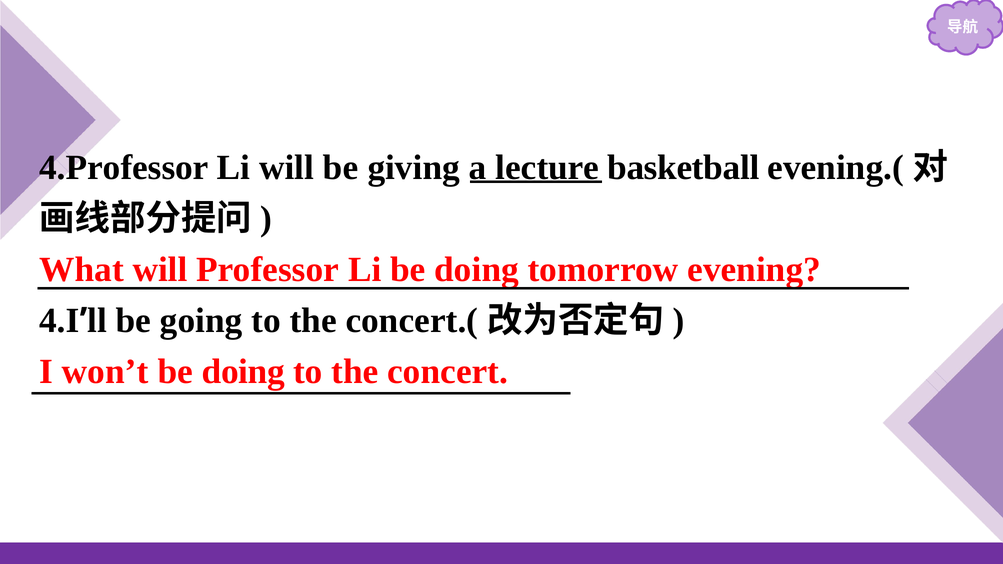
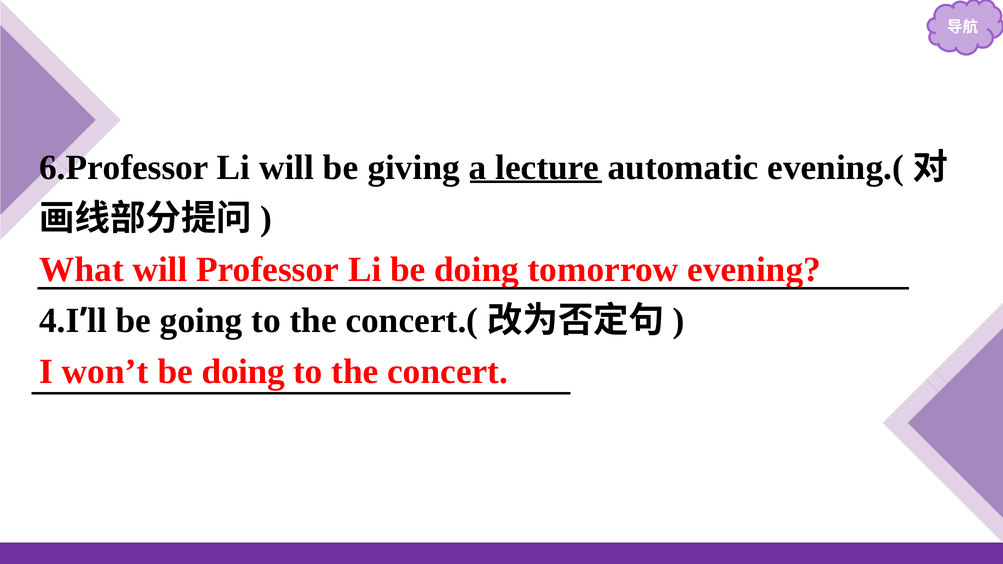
4.Professor: 4.Professor -> 6.Professor
basketball: basketball -> automatic
